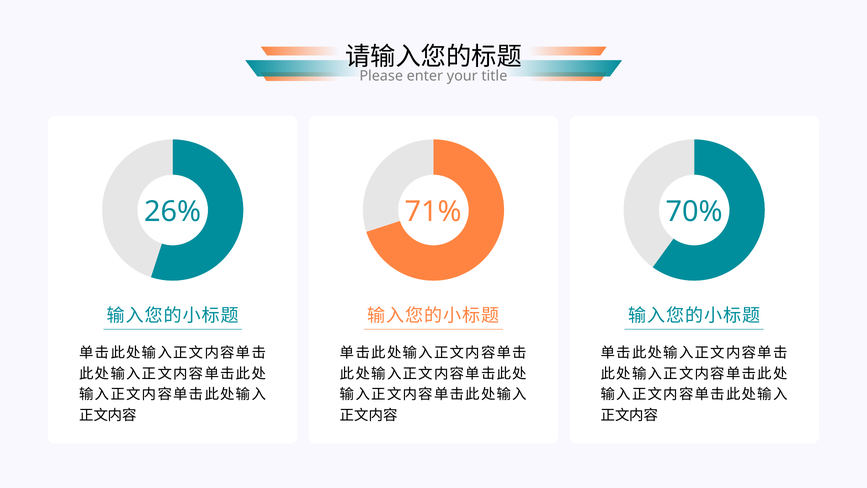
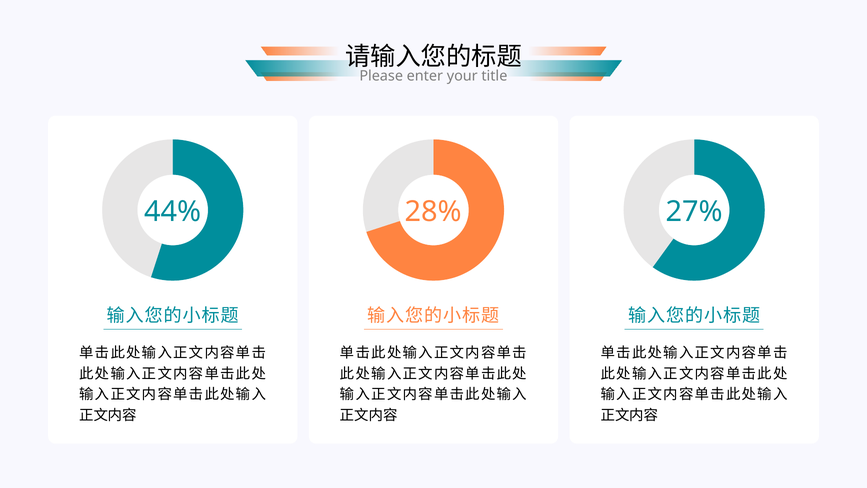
26%: 26% -> 44%
71%: 71% -> 28%
70%: 70% -> 27%
